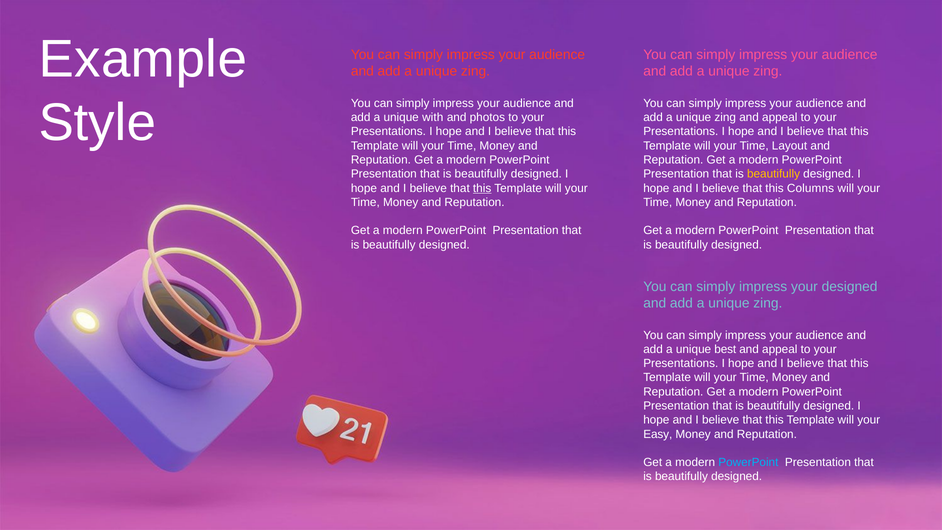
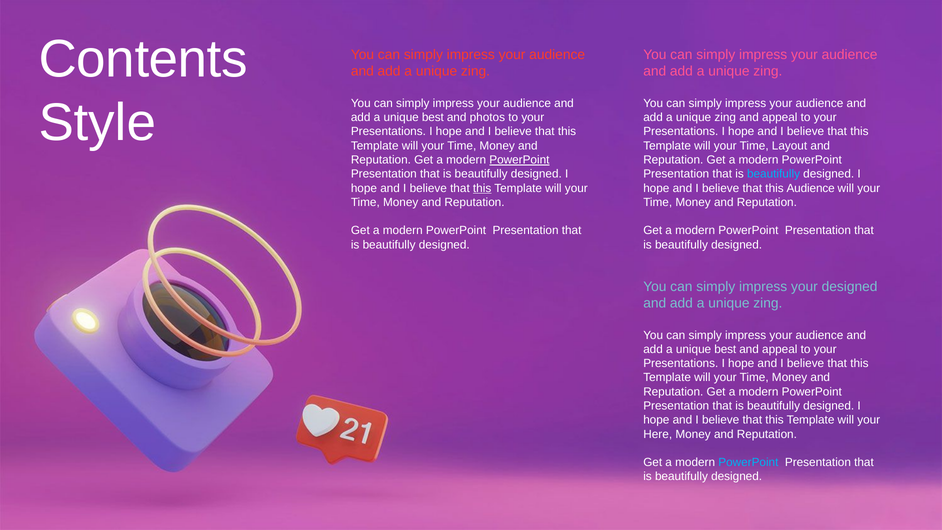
Example: Example -> Contents
with at (433, 117): with -> best
PowerPoint at (519, 160) underline: none -> present
beautifully at (774, 174) colour: yellow -> light blue
this Columns: Columns -> Audience
Easy: Easy -> Here
